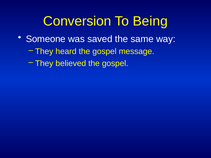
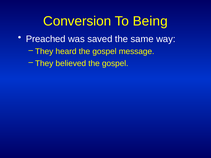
Someone: Someone -> Preached
